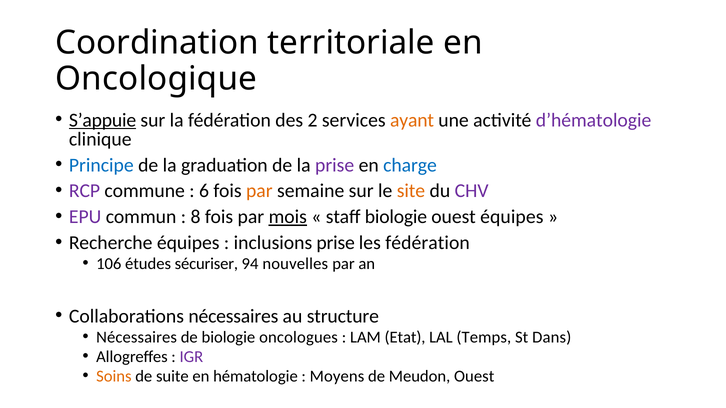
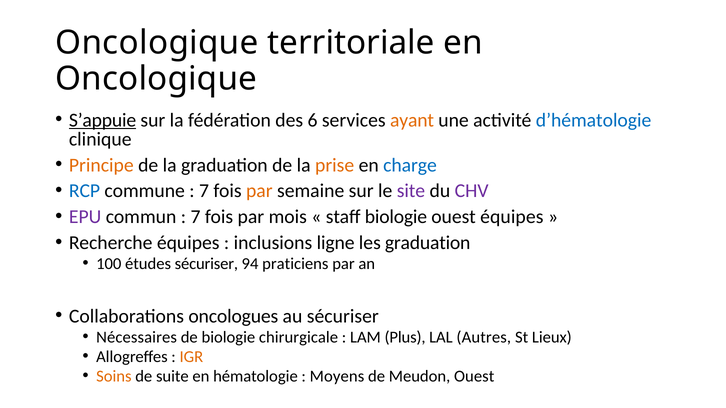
Coordination at (157, 43): Coordination -> Oncologique
2: 2 -> 6
d’hématologie colour: purple -> blue
Principe colour: blue -> orange
prise at (335, 165) colour: purple -> orange
RCP colour: purple -> blue
6 at (204, 191): 6 -> 7
site colour: orange -> purple
8 at (195, 217): 8 -> 7
mois underline: present -> none
inclusions prise: prise -> ligne
les fédération: fédération -> graduation
106: 106 -> 100
nouvelles: nouvelles -> praticiens
Collaborations nécessaires: nécessaires -> oncologues
au structure: structure -> sécuriser
oncologues: oncologues -> chirurgicale
Etat: Etat -> Plus
Temps: Temps -> Autres
Dans: Dans -> Lieux
IGR colour: purple -> orange
